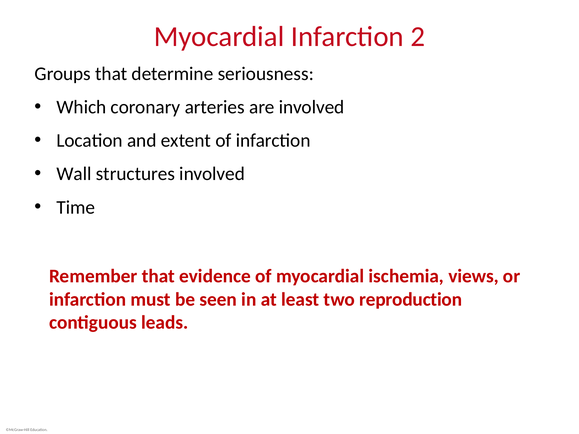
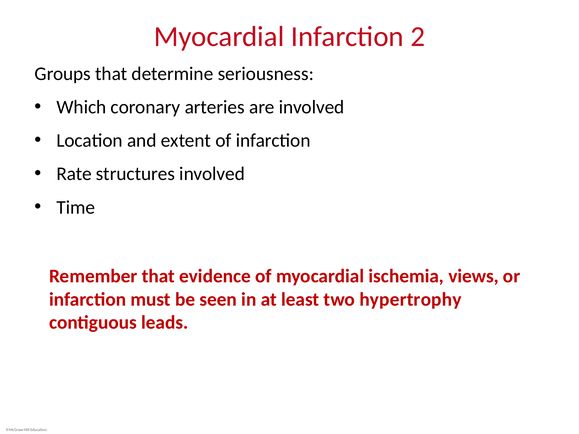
Wall: Wall -> Rate
reproduction: reproduction -> hypertrophy
